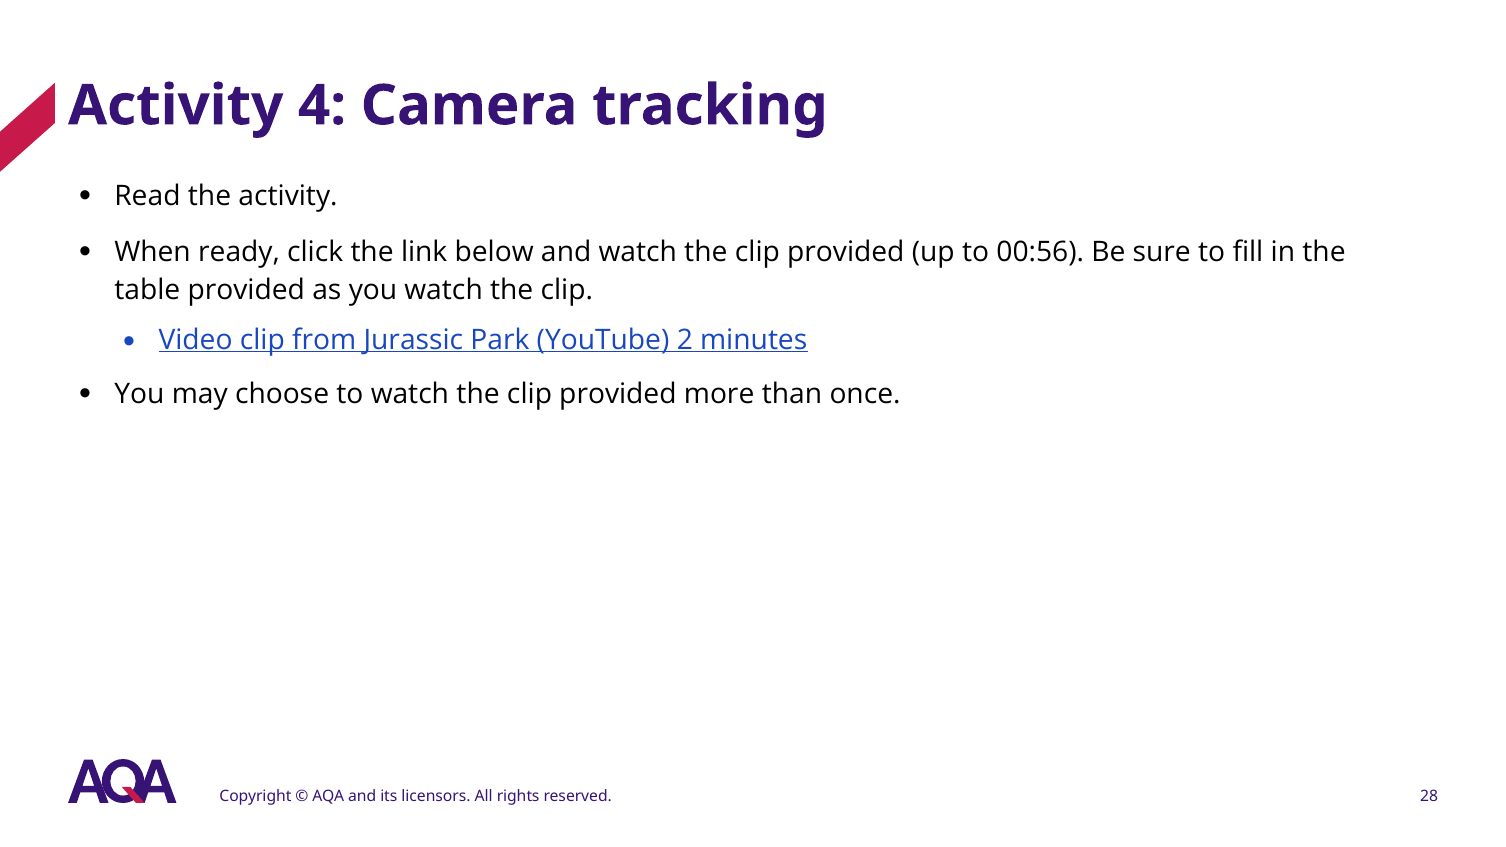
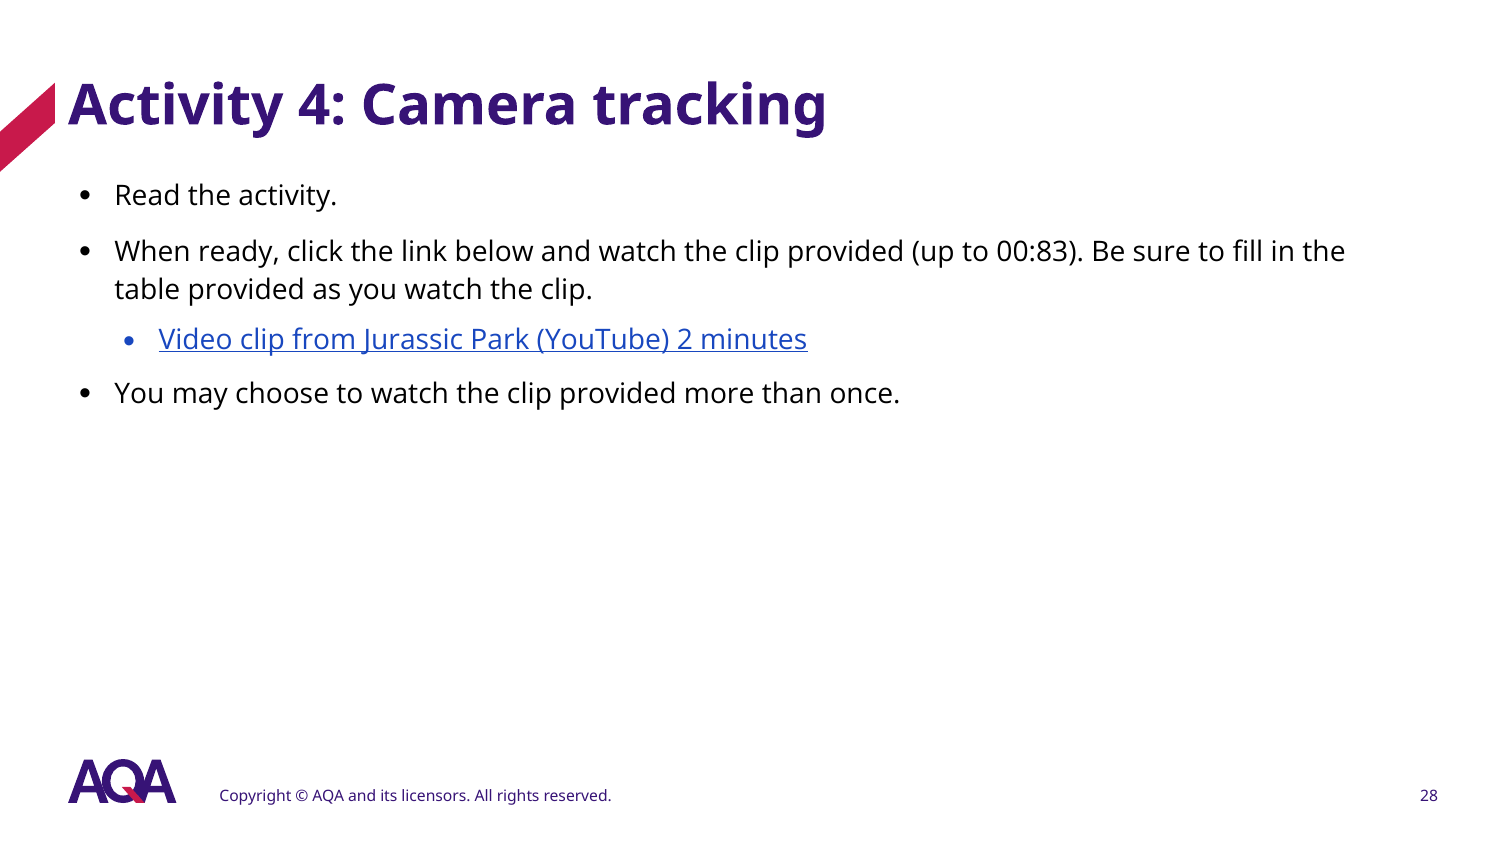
00:56: 00:56 -> 00:83
